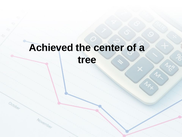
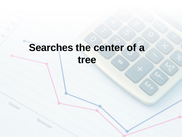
Achieved: Achieved -> Searches
